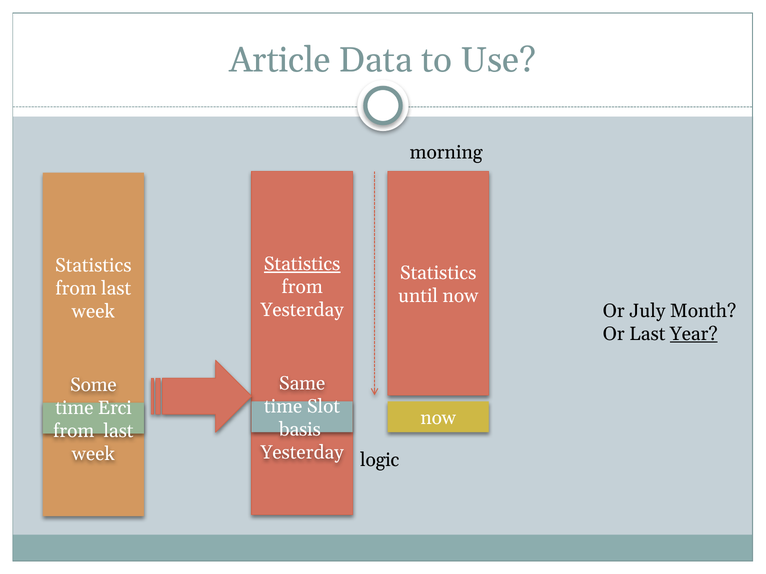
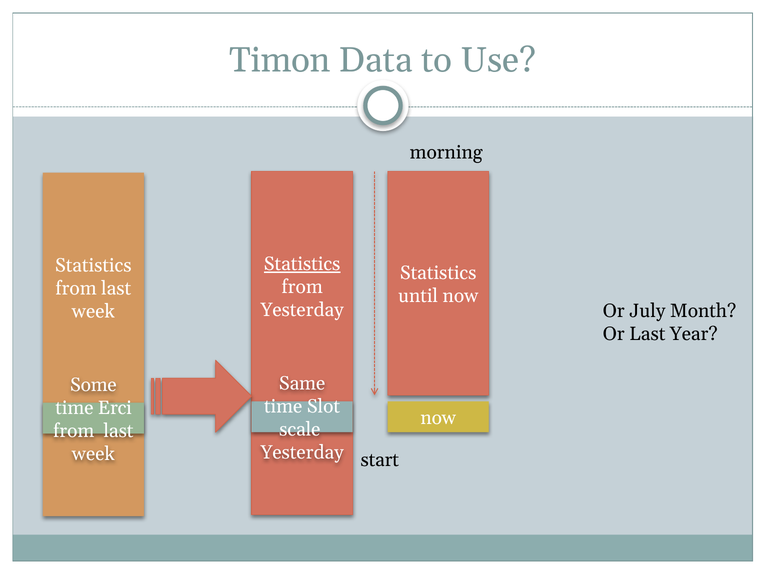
Article: Article -> Timon
Year underline: present -> none
basis: basis -> scale
logic: logic -> start
